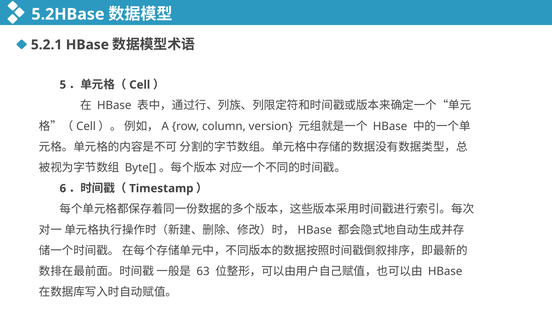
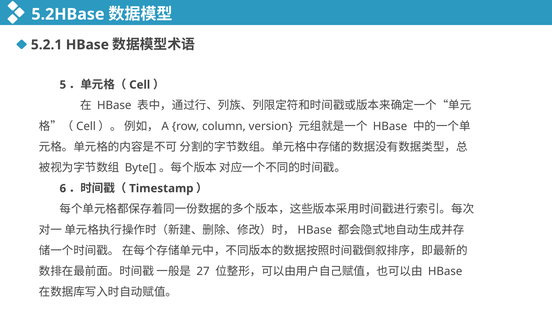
63: 63 -> 27
